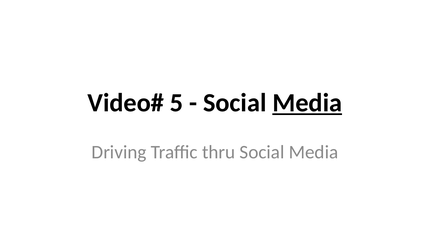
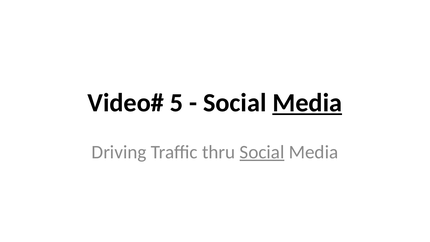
Social at (262, 152) underline: none -> present
